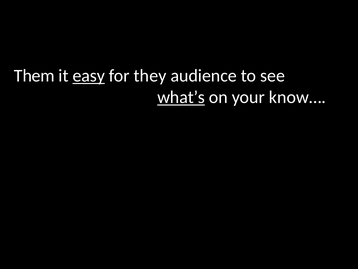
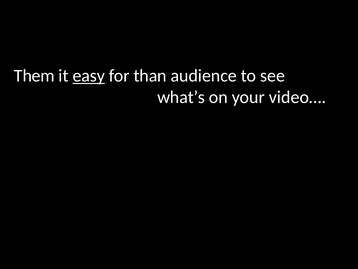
they: they -> than
what’s underline: present -> none
know…: know… -> video…
